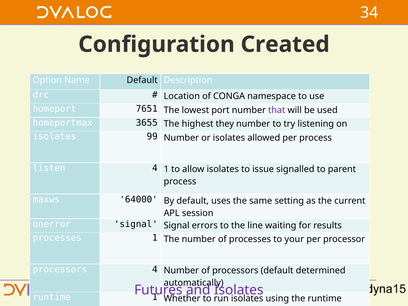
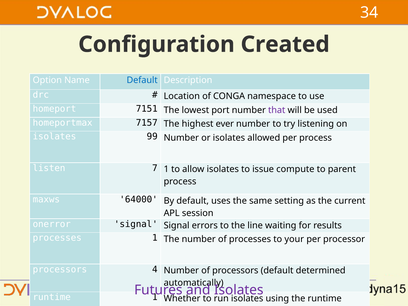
Default at (142, 80) colour: black -> blue
7651: 7651 -> 7151
3655: 3655 -> 7157
they: they -> ever
listen 4: 4 -> 7
signalled: signalled -> compute
